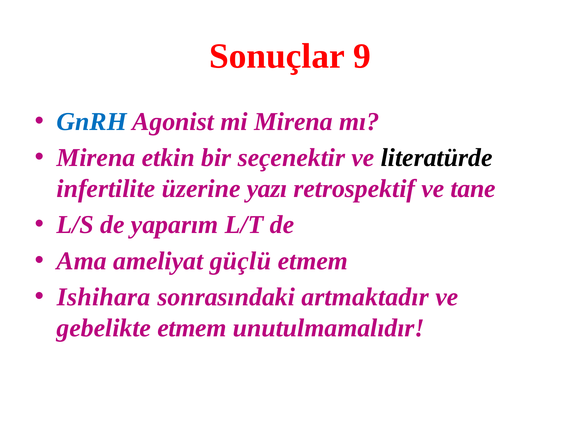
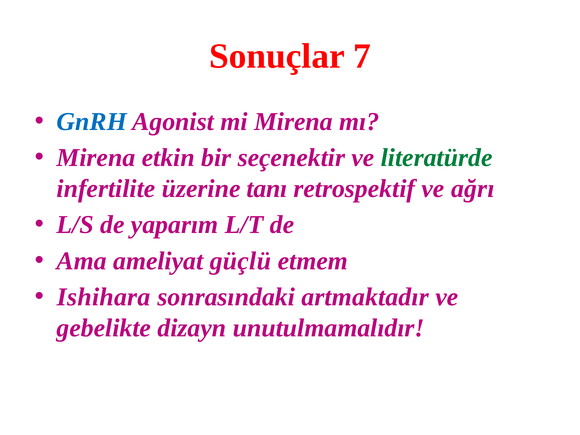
9: 9 -> 7
literatürde colour: black -> green
yazı: yazı -> tanı
tane: tane -> ağrı
gebelikte etmem: etmem -> dizayn
